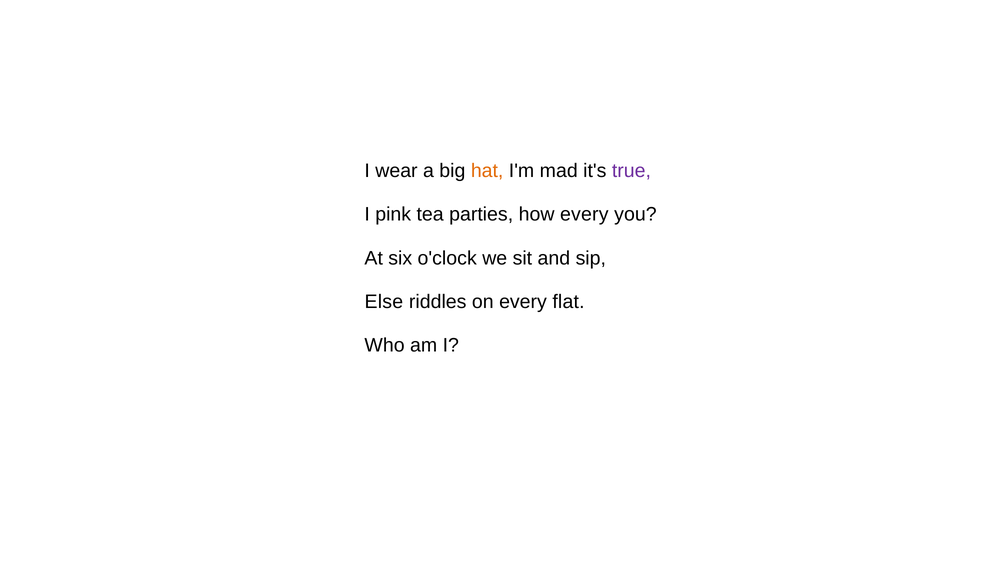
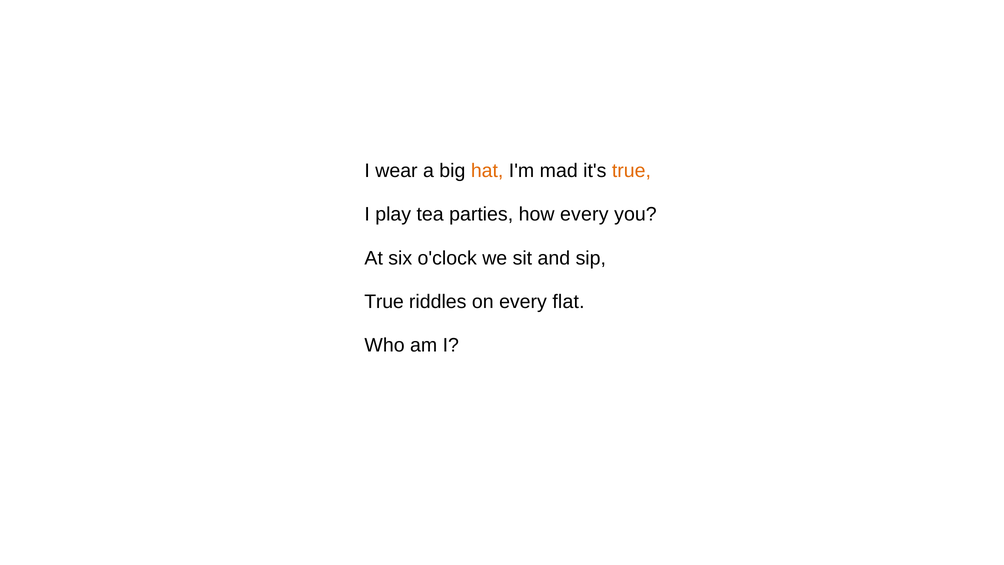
true at (631, 171) colour: purple -> orange
pink: pink -> play
Else at (384, 302): Else -> True
